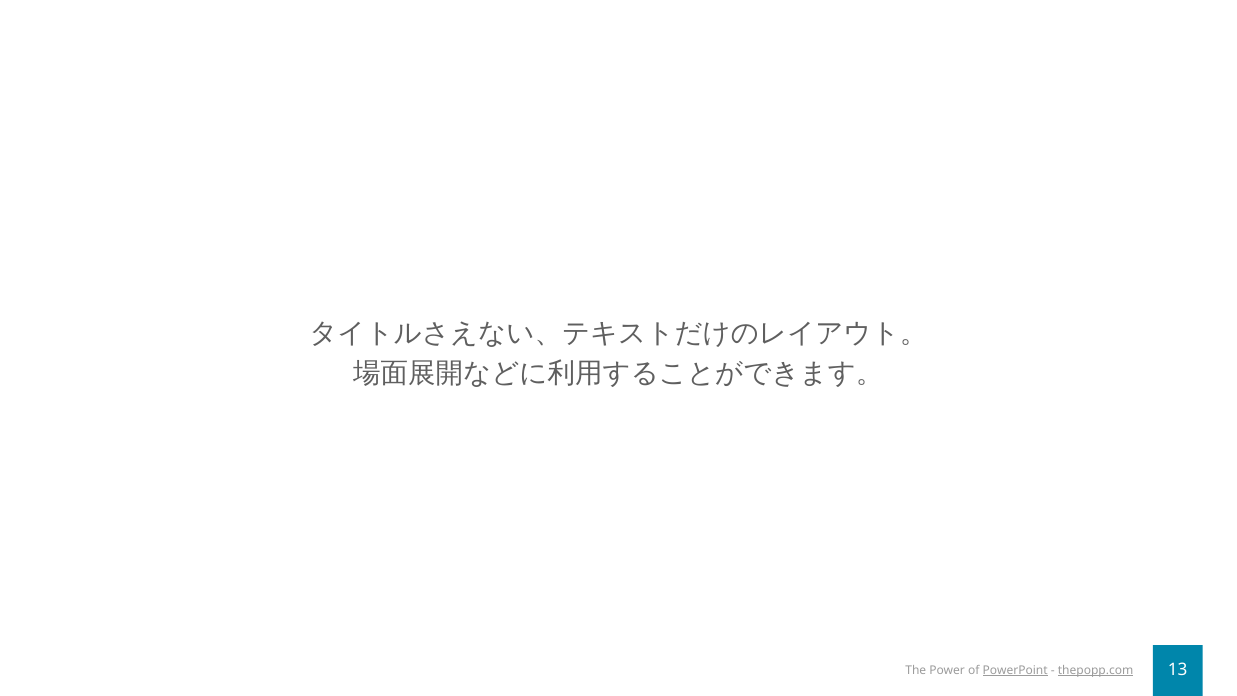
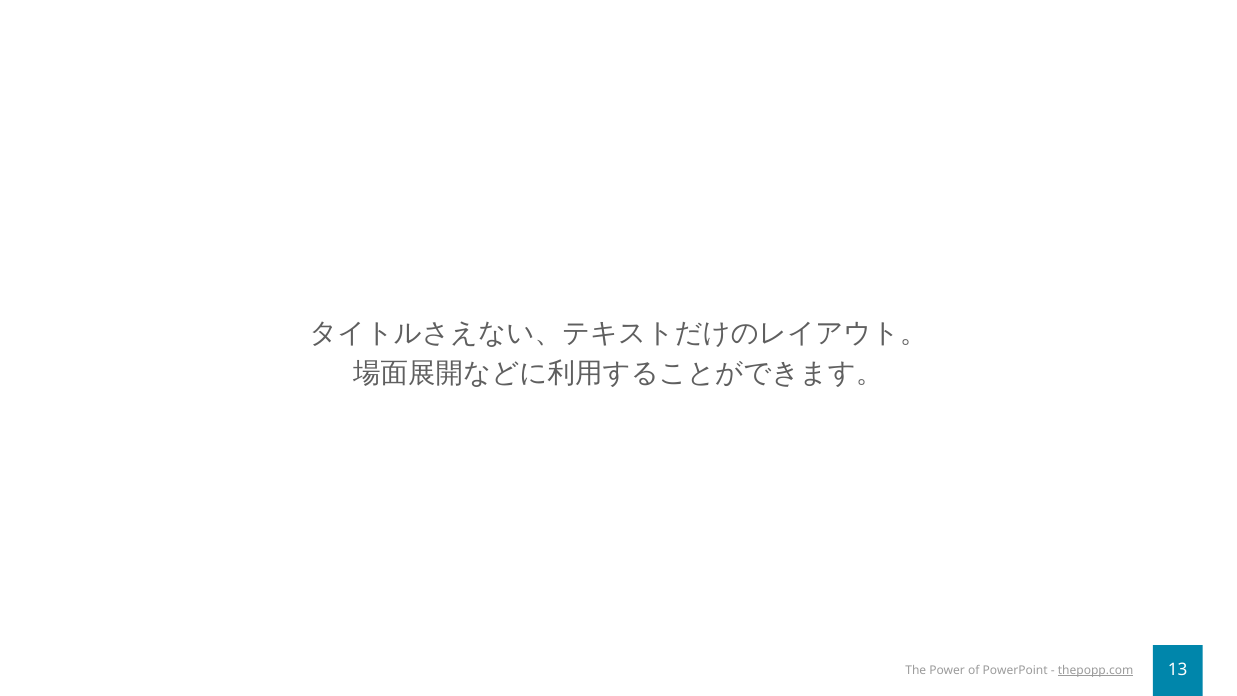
PowerPoint underline: present -> none
